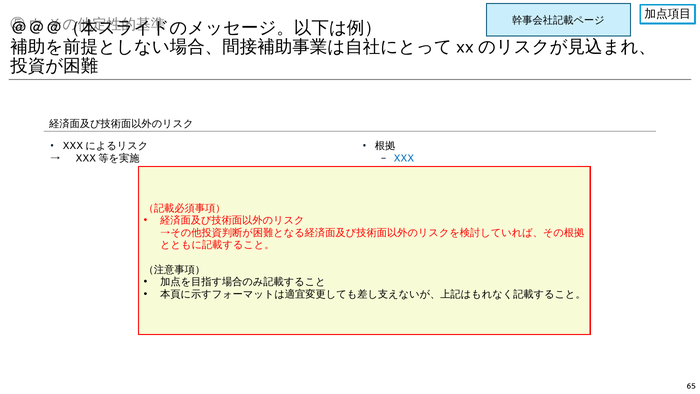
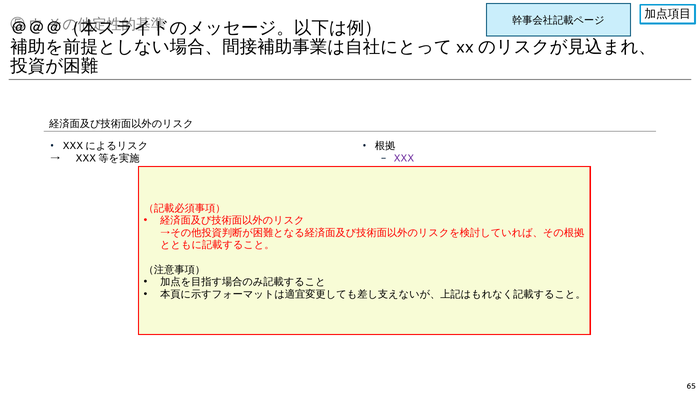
XXX colour: blue -> purple
